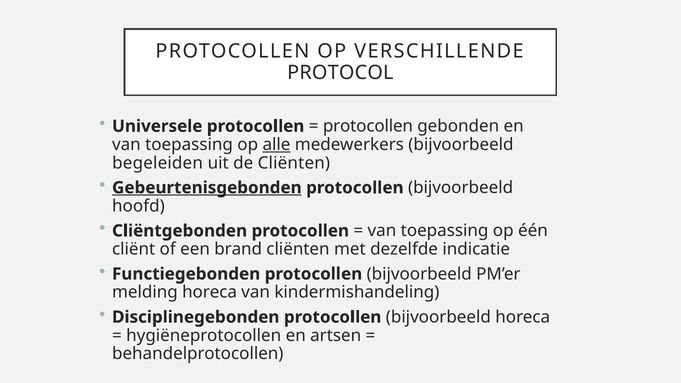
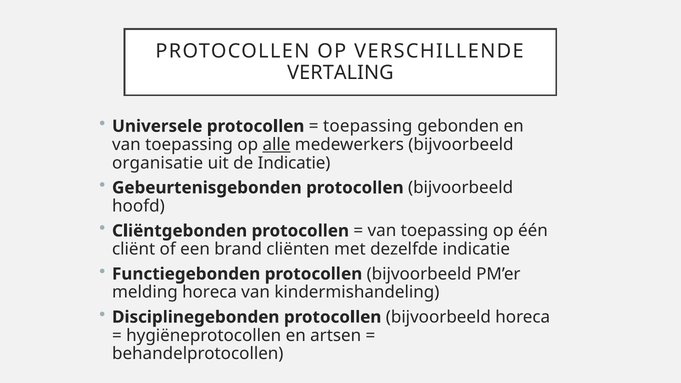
PROTOCOL: PROTOCOL -> VERTALING
protocollen at (368, 126): protocollen -> toepassing
begeleiden: begeleiden -> organisatie
de Cliënten: Cliënten -> Indicatie
Gebeurtenisgebonden underline: present -> none
